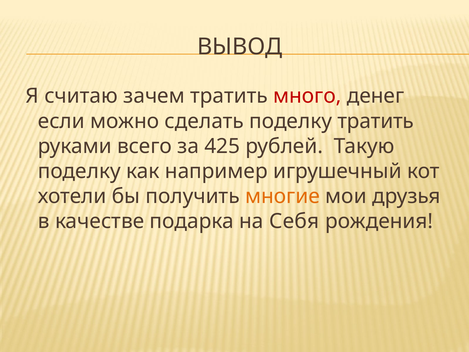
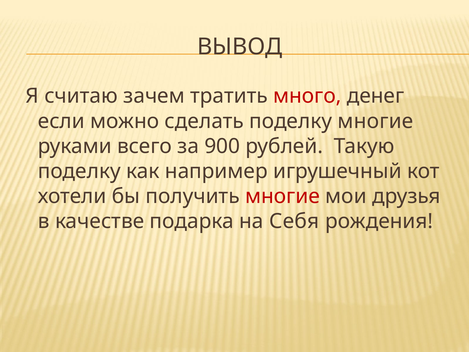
поделку тратить: тратить -> многие
425: 425 -> 900
многие at (282, 196) colour: orange -> red
